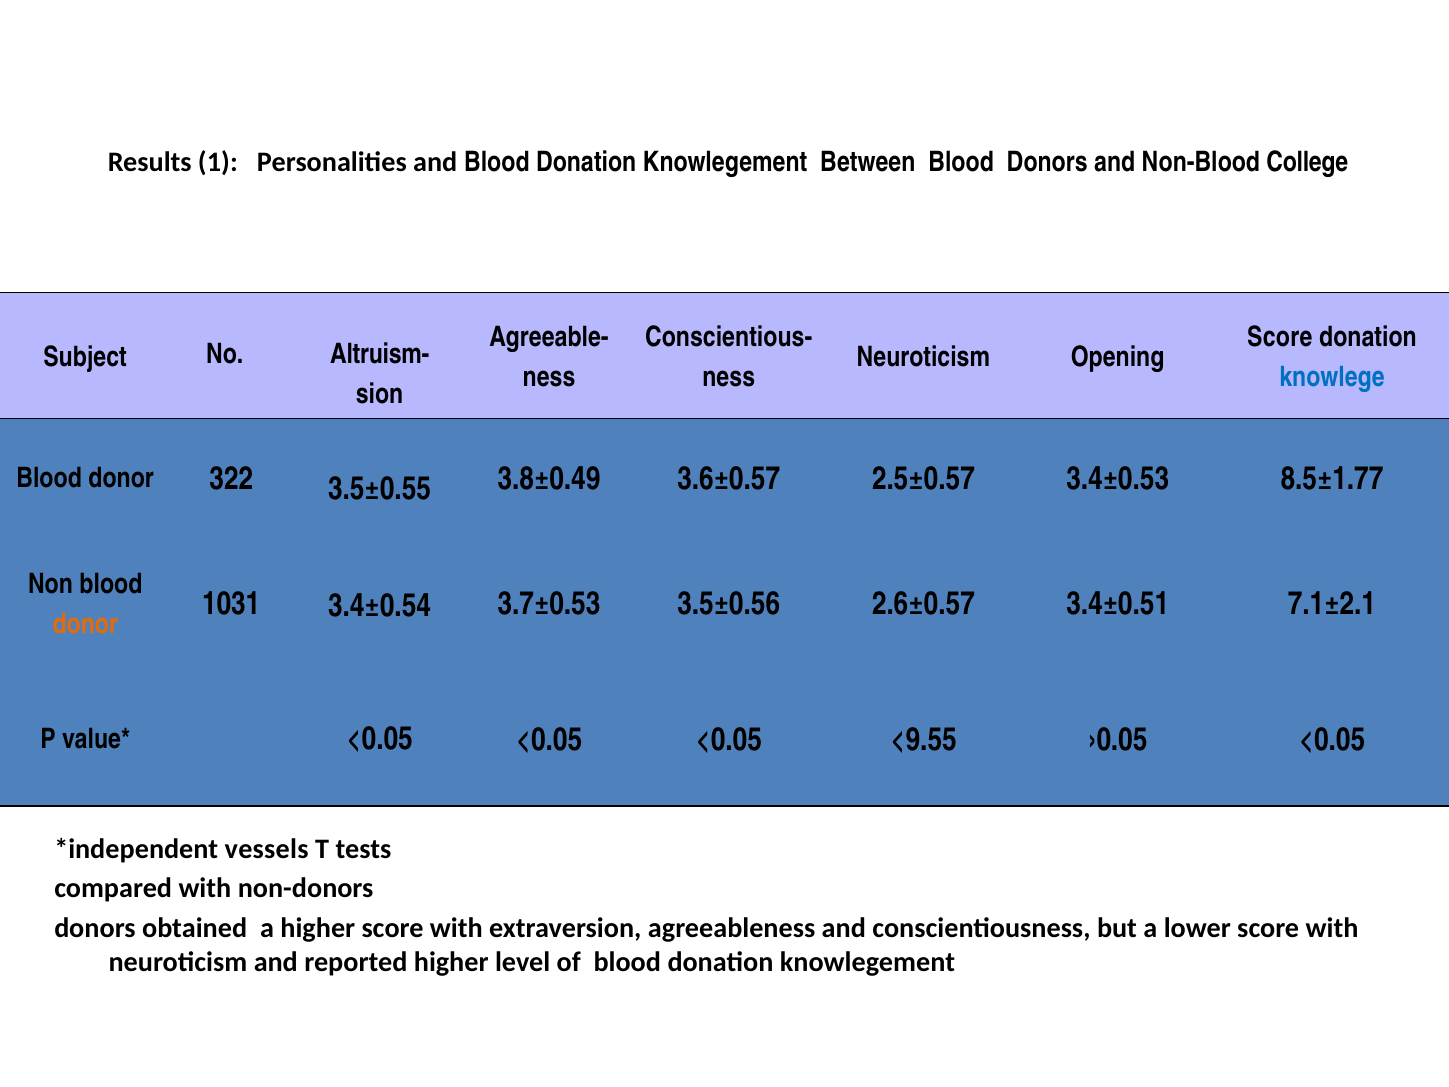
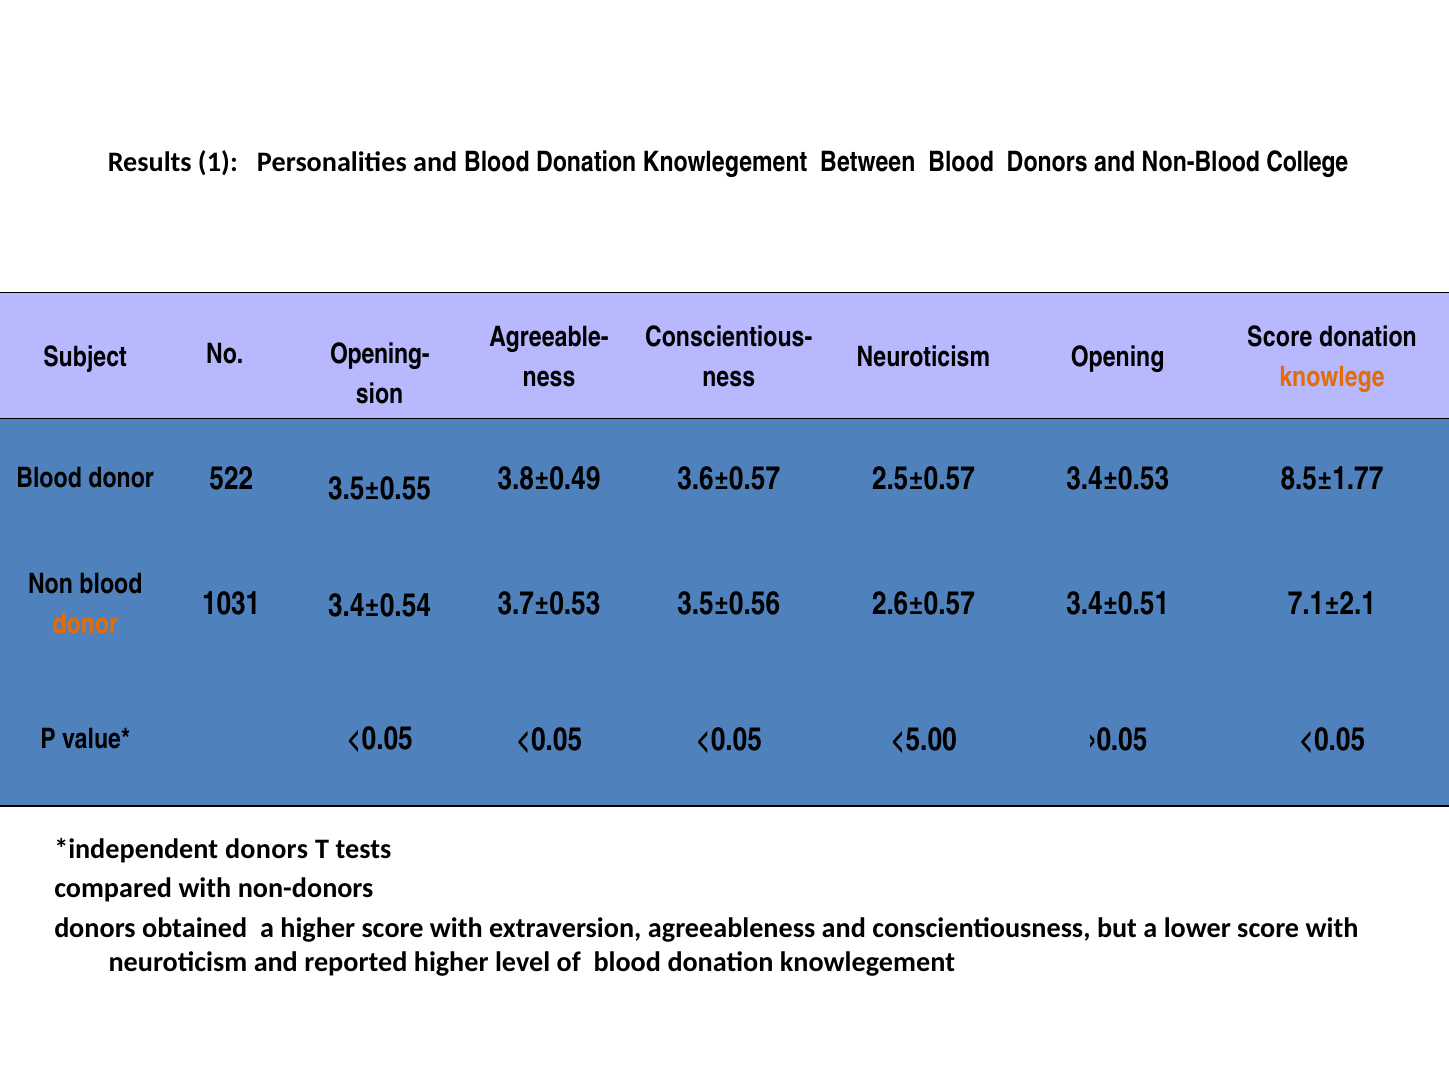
Altruism-: Altruism- -> Opening-
knowlege colour: blue -> orange
322: 322 -> 522
<9.55: <9.55 -> <5.00
vessels at (267, 849): vessels -> donors
